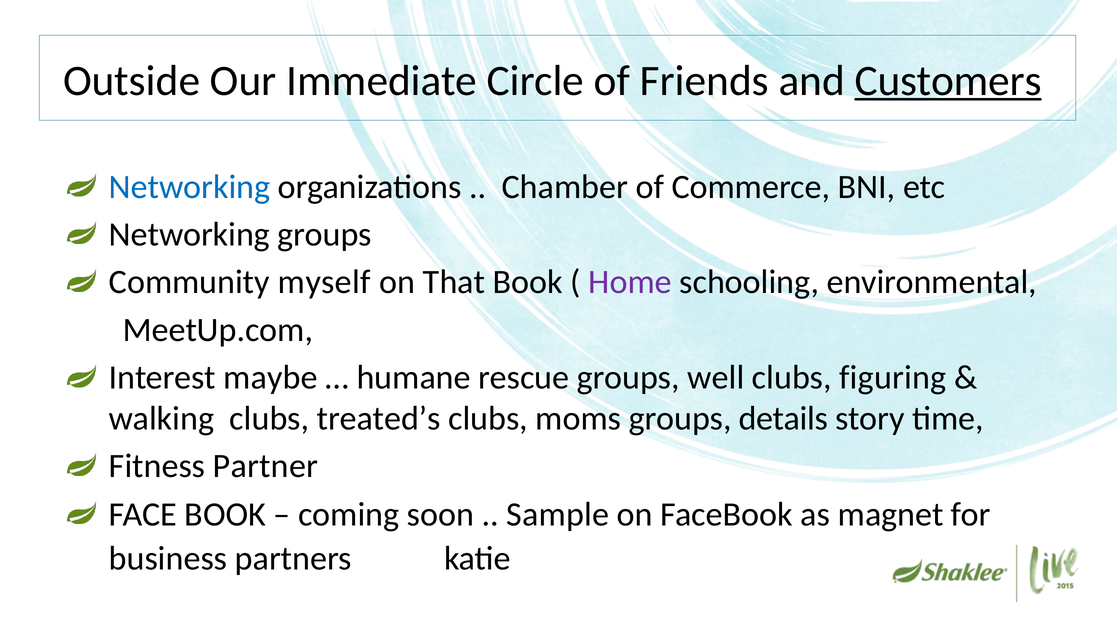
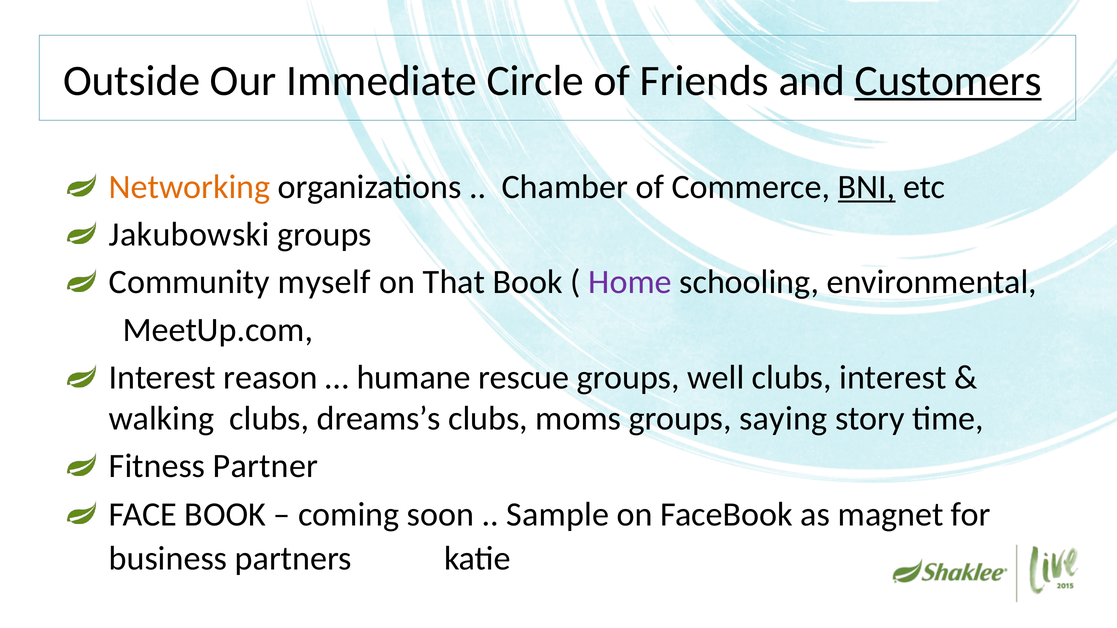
Networking at (190, 187) colour: blue -> orange
BNI underline: none -> present
Networking at (189, 235): Networking -> Jakubowski
maybe: maybe -> reason
clubs figuring: figuring -> interest
treated’s: treated’s -> dreams’s
details: details -> saying
